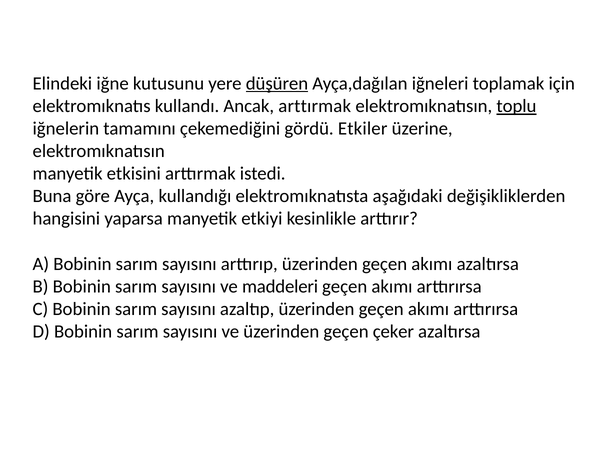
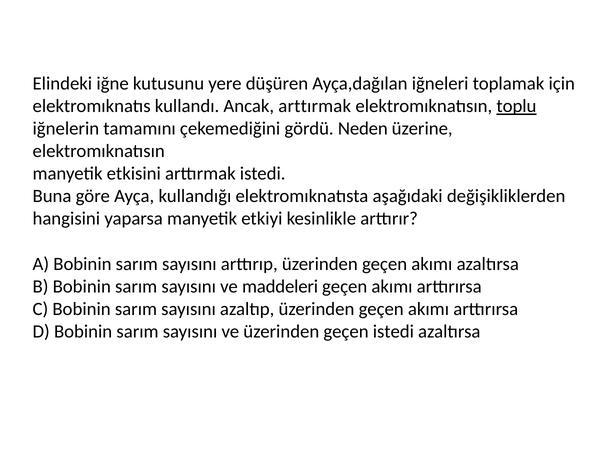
düşüren underline: present -> none
Etkiler: Etkiler -> Neden
geçen çeker: çeker -> istedi
